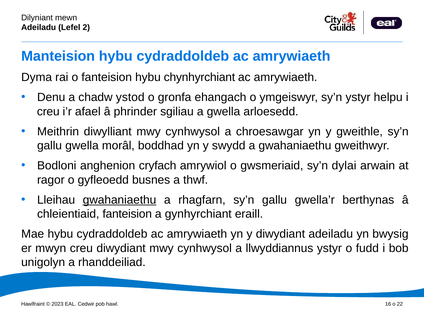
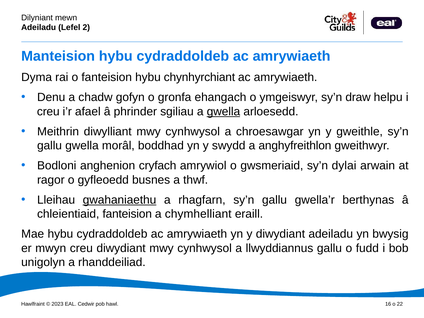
ystod: ystod -> gofyn
sy’n ystyr: ystyr -> draw
gwella at (223, 112) underline: none -> present
a gwahaniaethu: gwahaniaethu -> anghyfreithlon
gynhyrchiant: gynhyrchiant -> chymhelliant
llwyddiannus ystyr: ystyr -> gallu
